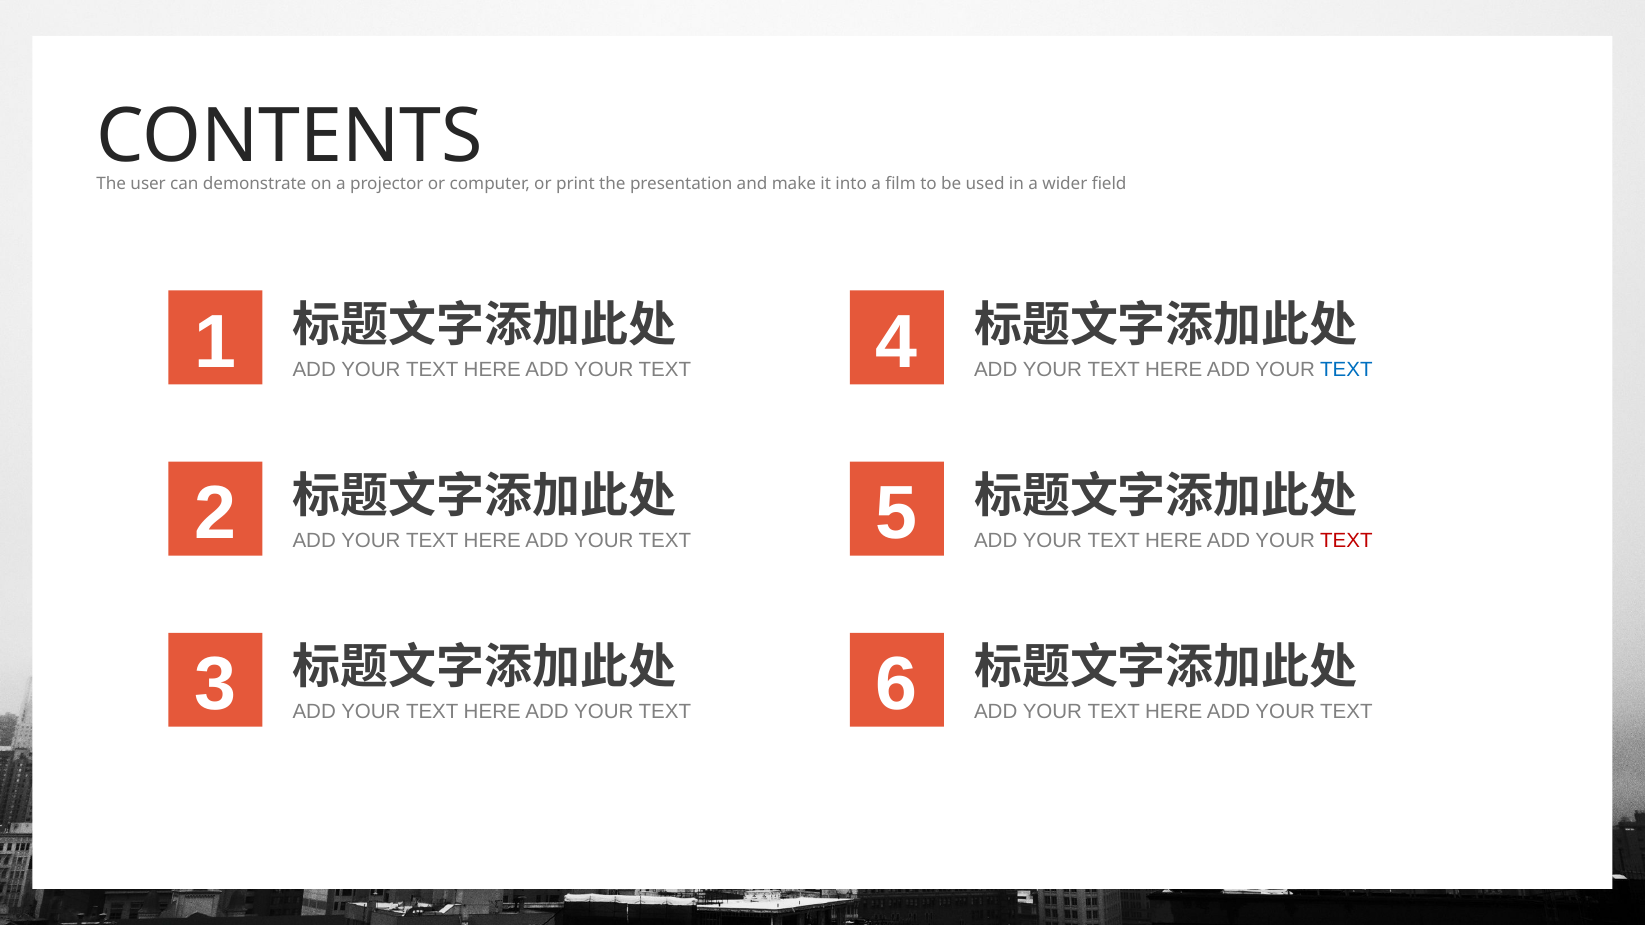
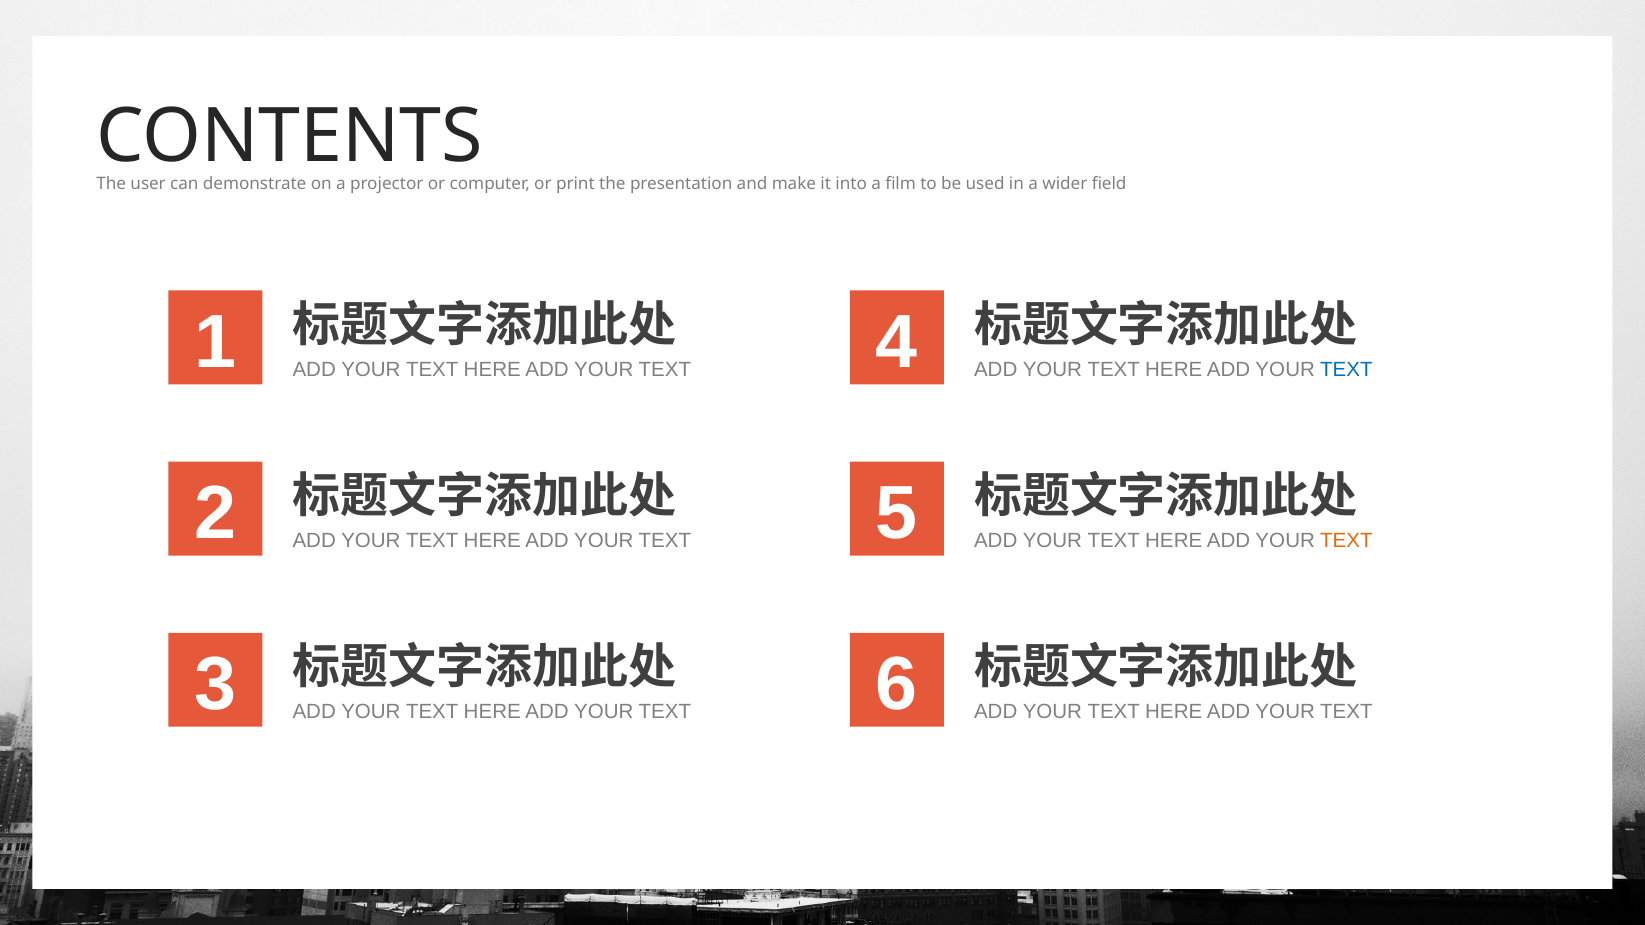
TEXT at (1346, 541) colour: red -> orange
